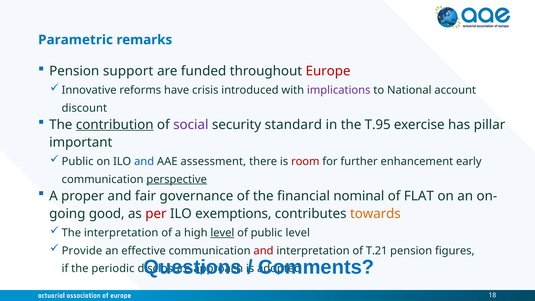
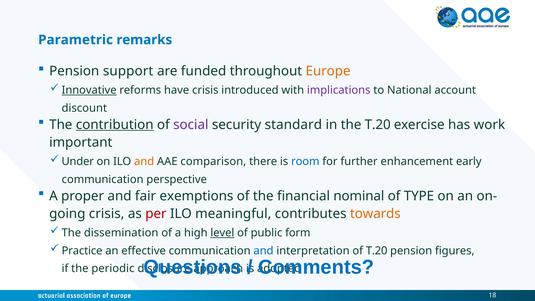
Europe colour: red -> orange
Innovative underline: none -> present
the T.95: T.95 -> T.20
pillar: pillar -> work
Public at (78, 161): Public -> Under
and at (144, 161) colour: blue -> orange
assessment: assessment -> comparison
room colour: red -> blue
perspective underline: present -> none
governance: governance -> exemptions
FLAT: FLAT -> TYPE
good at (107, 214): good -> crisis
exemptions: exemptions -> meaningful
The interpretation: interpretation -> dissemination
public level: level -> form
Provide: Provide -> Practice
and at (263, 251) colour: red -> blue
of T.21: T.21 -> T.20
